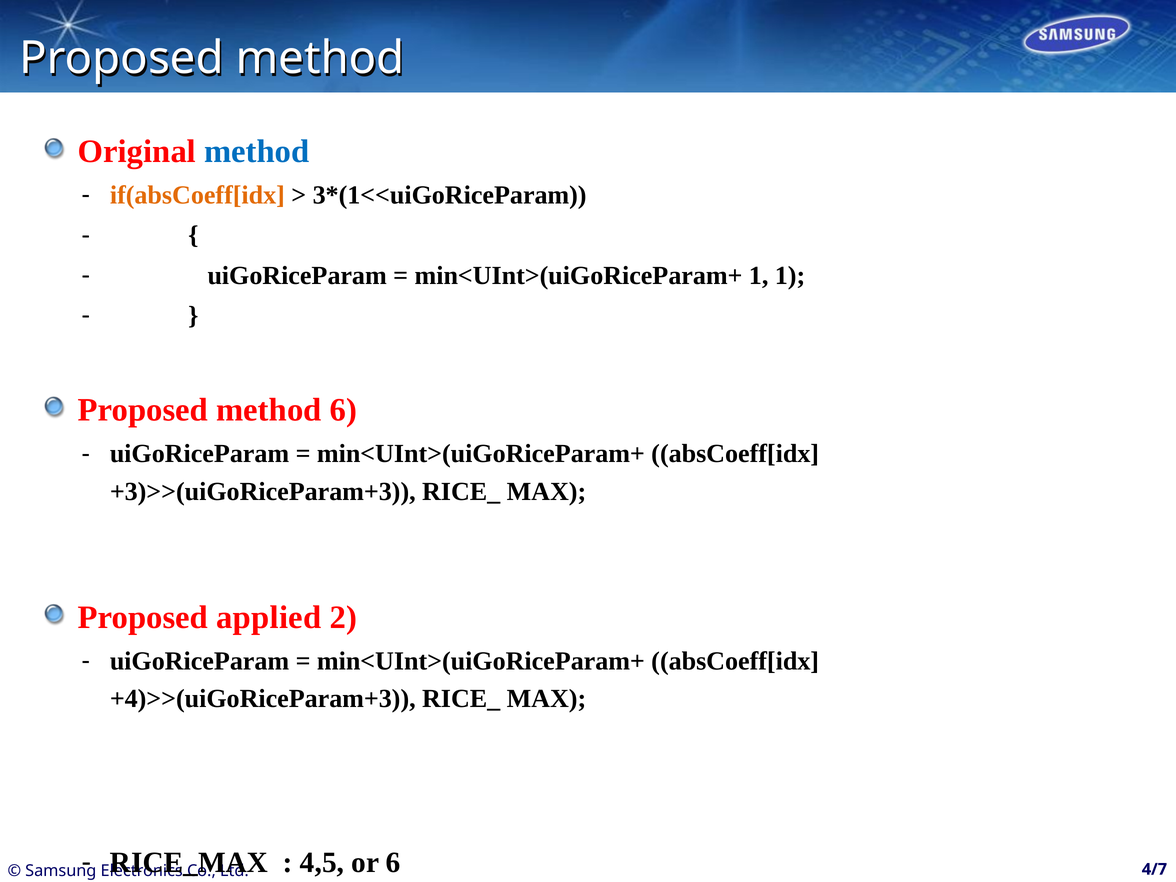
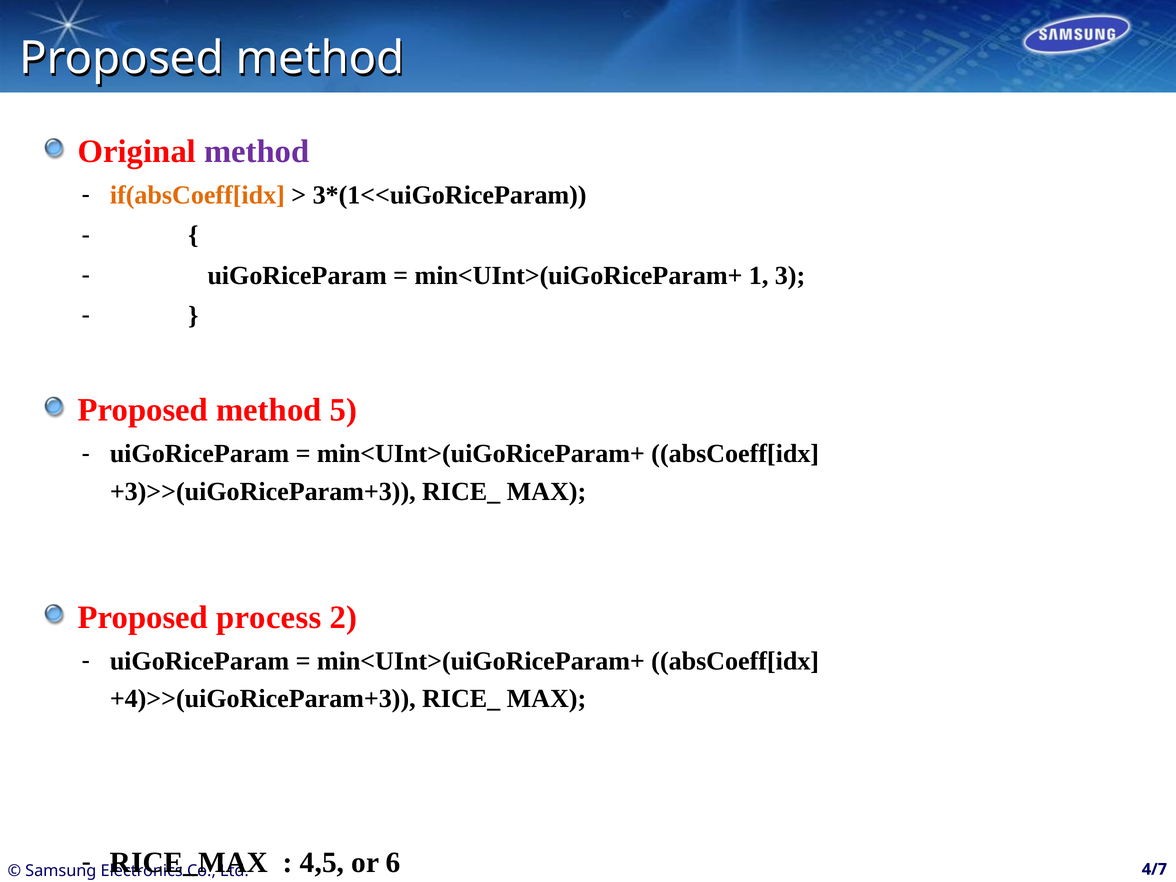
method at (257, 151) colour: blue -> purple
1 1: 1 -> 3
method 6: 6 -> 5
applied: applied -> process
